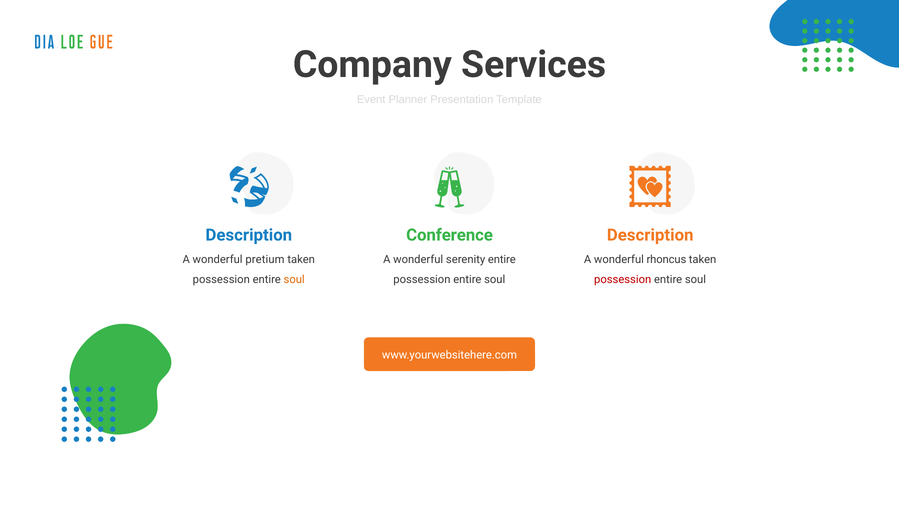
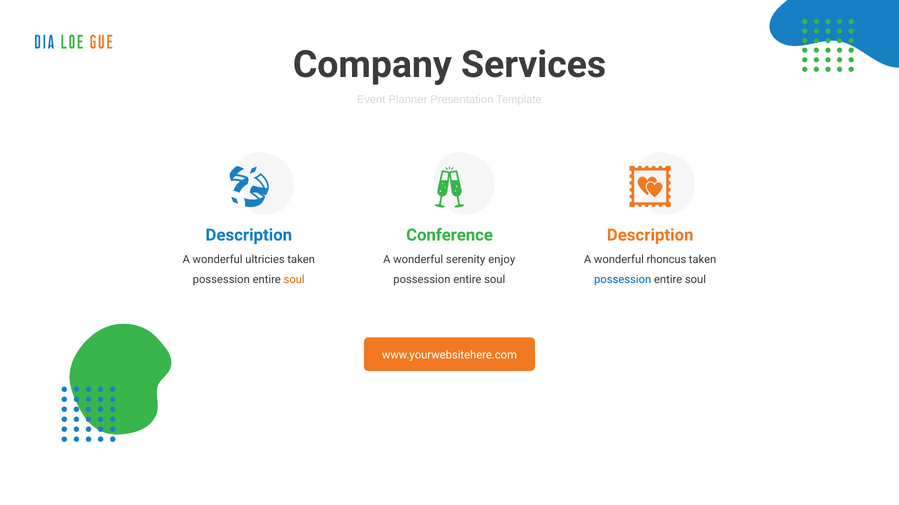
pretium: pretium -> ultricies
serenity entire: entire -> enjoy
possession at (623, 280) colour: red -> blue
